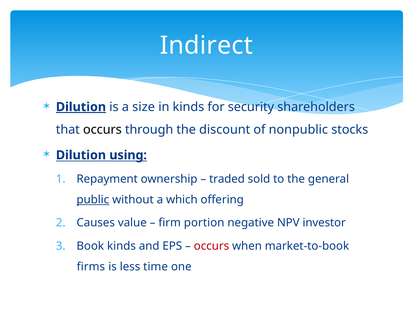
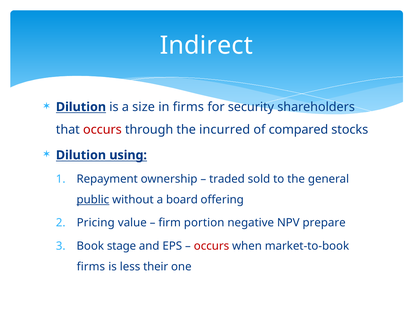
Dilution at (81, 107) underline: present -> none
in kinds: kinds -> firms
occurs at (102, 130) colour: black -> red
discount: discount -> incurred
nonpublic: nonpublic -> compared
which: which -> board
Causes: Causes -> Pricing
investor: investor -> prepare
Book kinds: kinds -> stage
time: time -> their
